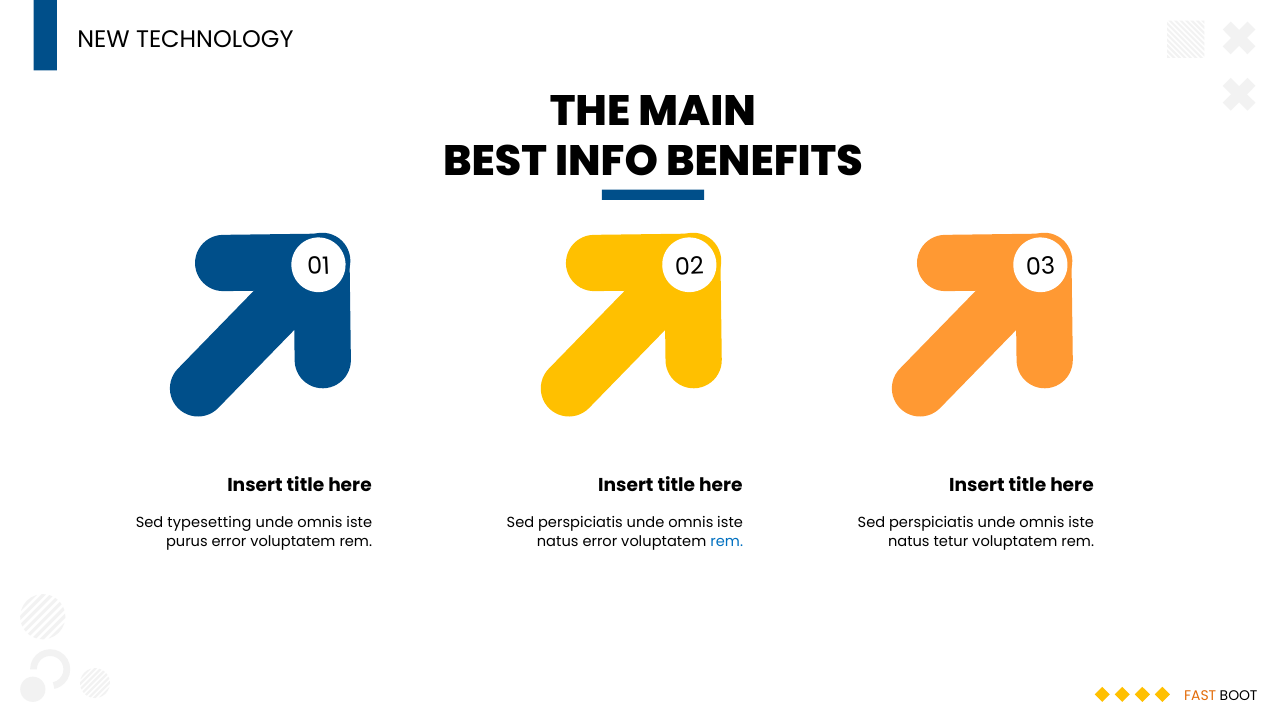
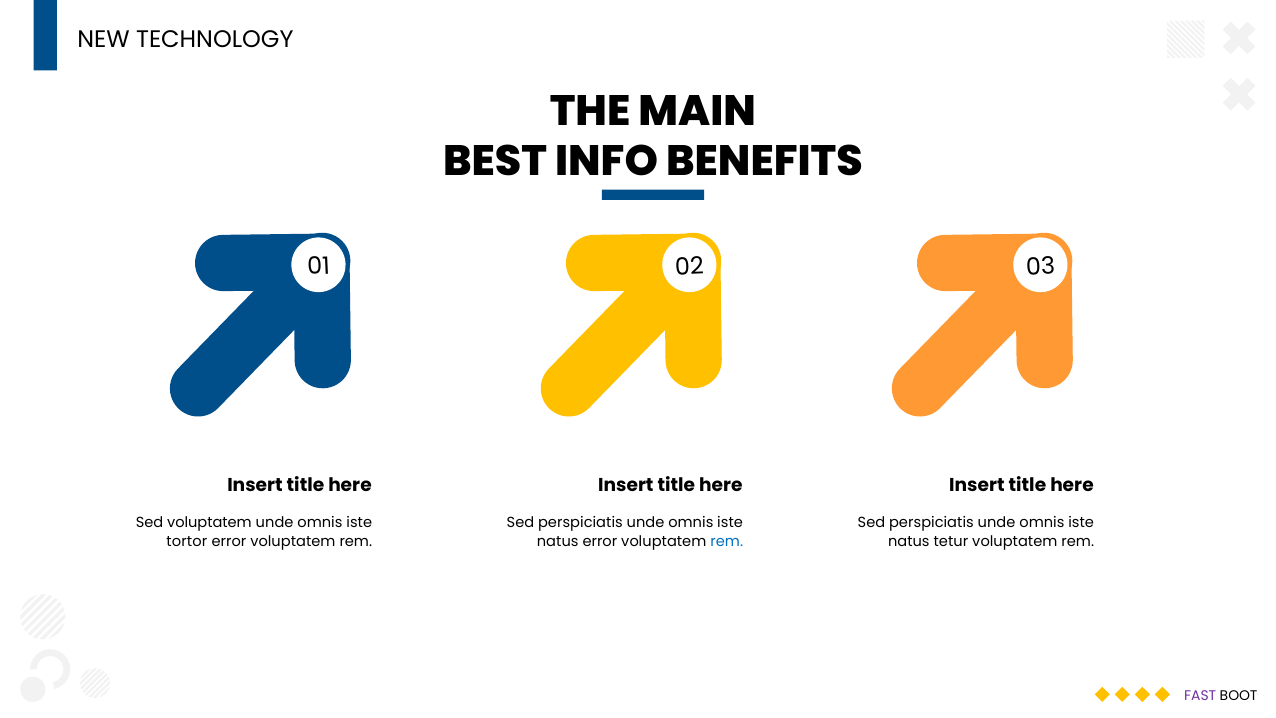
Sed typesetting: typesetting -> voluptatem
purus: purus -> tortor
FAST colour: orange -> purple
